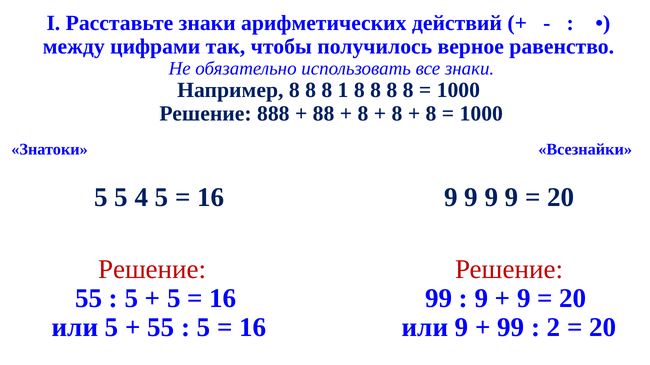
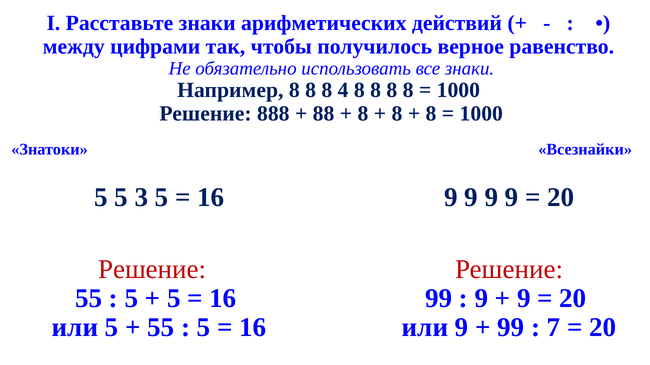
1: 1 -> 4
4: 4 -> 3
2: 2 -> 7
